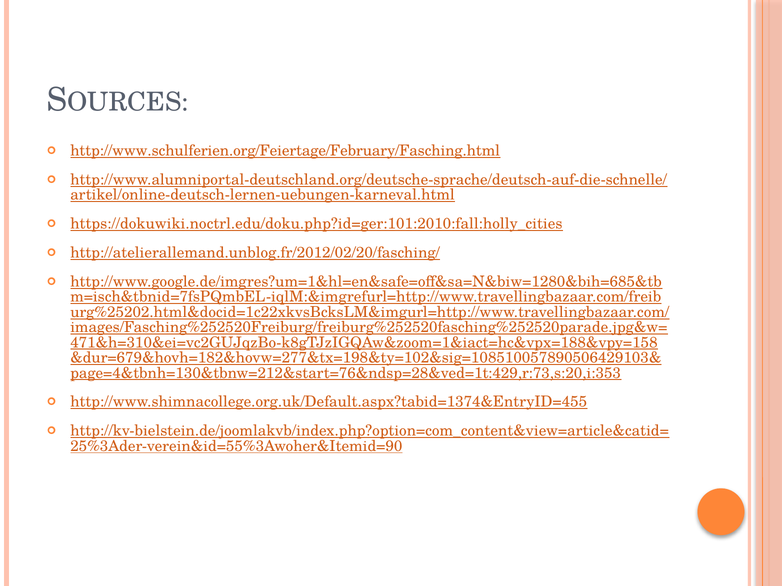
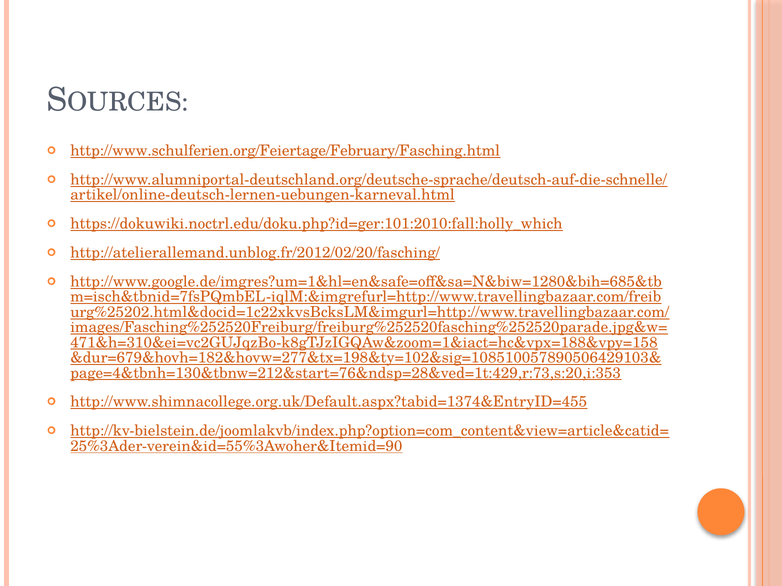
https://dokuwiki.noctrl.edu/doku.php?id=ger:101:2010:fall:holly_cities: https://dokuwiki.noctrl.edu/doku.php?id=ger:101:2010:fall:holly_cities -> https://dokuwiki.noctrl.edu/doku.php?id=ger:101:2010:fall:holly_which
